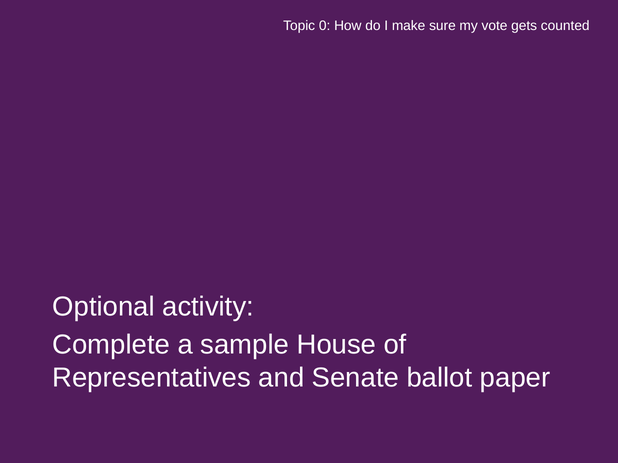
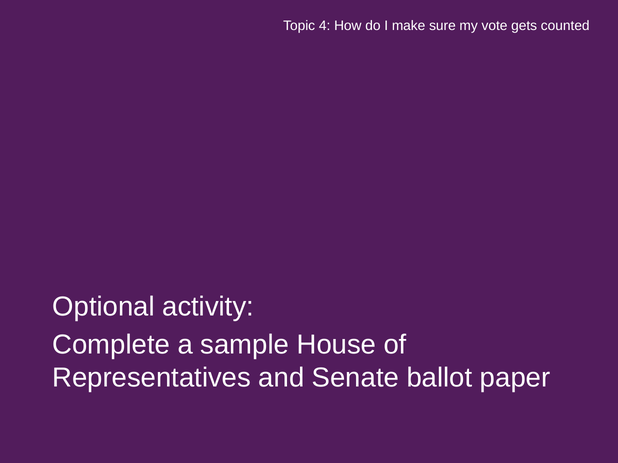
0: 0 -> 4
